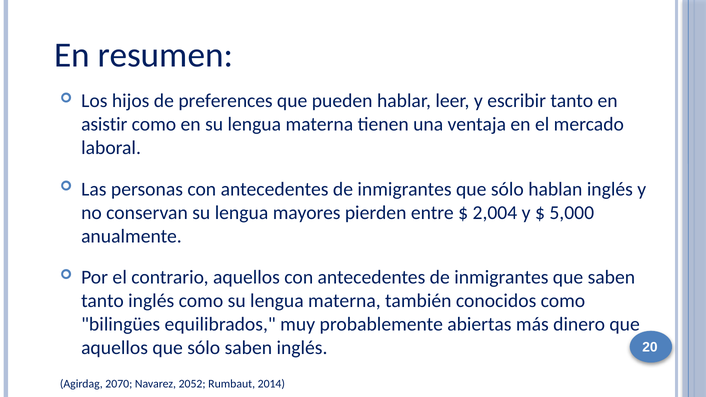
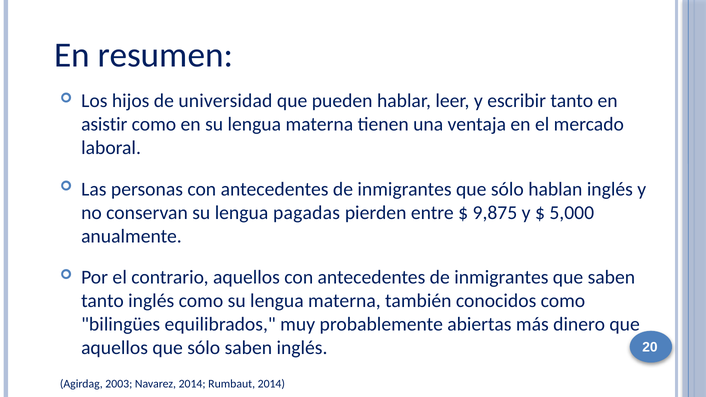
preferences: preferences -> universidad
mayores: mayores -> pagadas
2,004: 2,004 -> 9,875
2070: 2070 -> 2003
Navarez 2052: 2052 -> 2014
